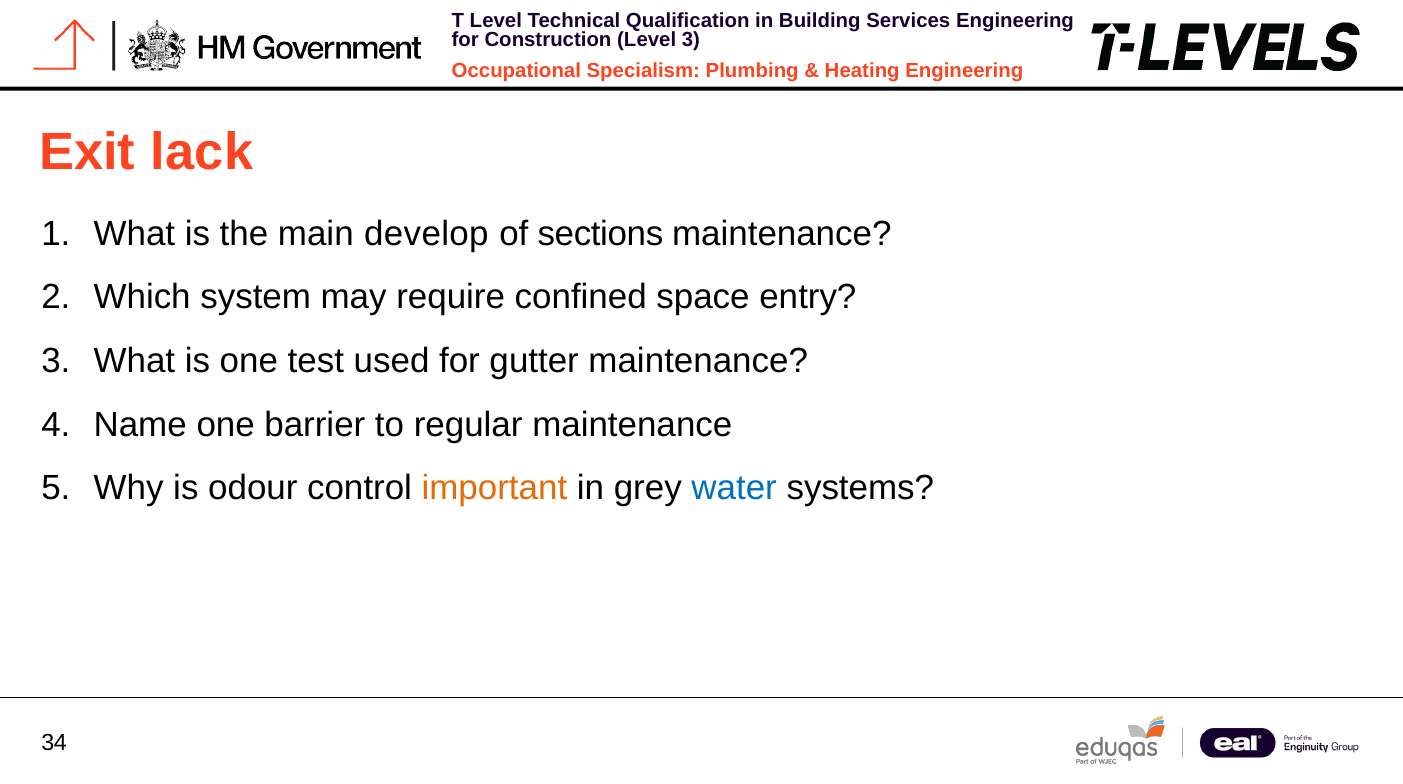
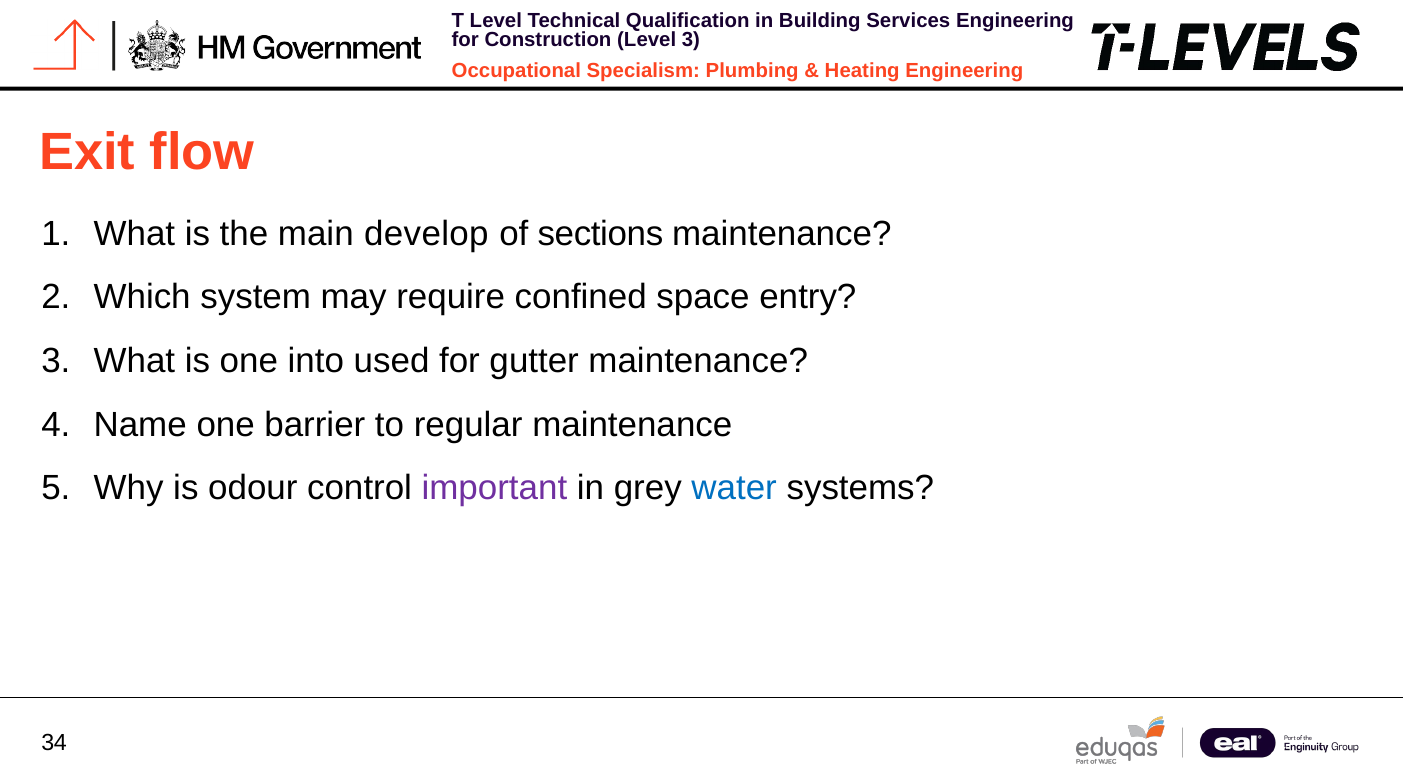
lack: lack -> flow
test: test -> into
important colour: orange -> purple
